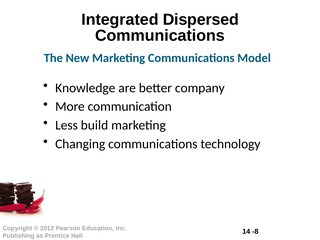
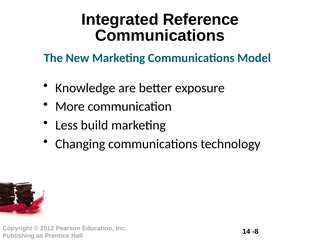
Dispersed: Dispersed -> Reference
company: company -> exposure
